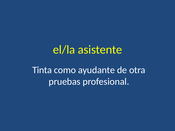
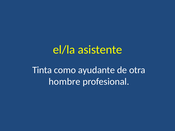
pruebas: pruebas -> hombre
